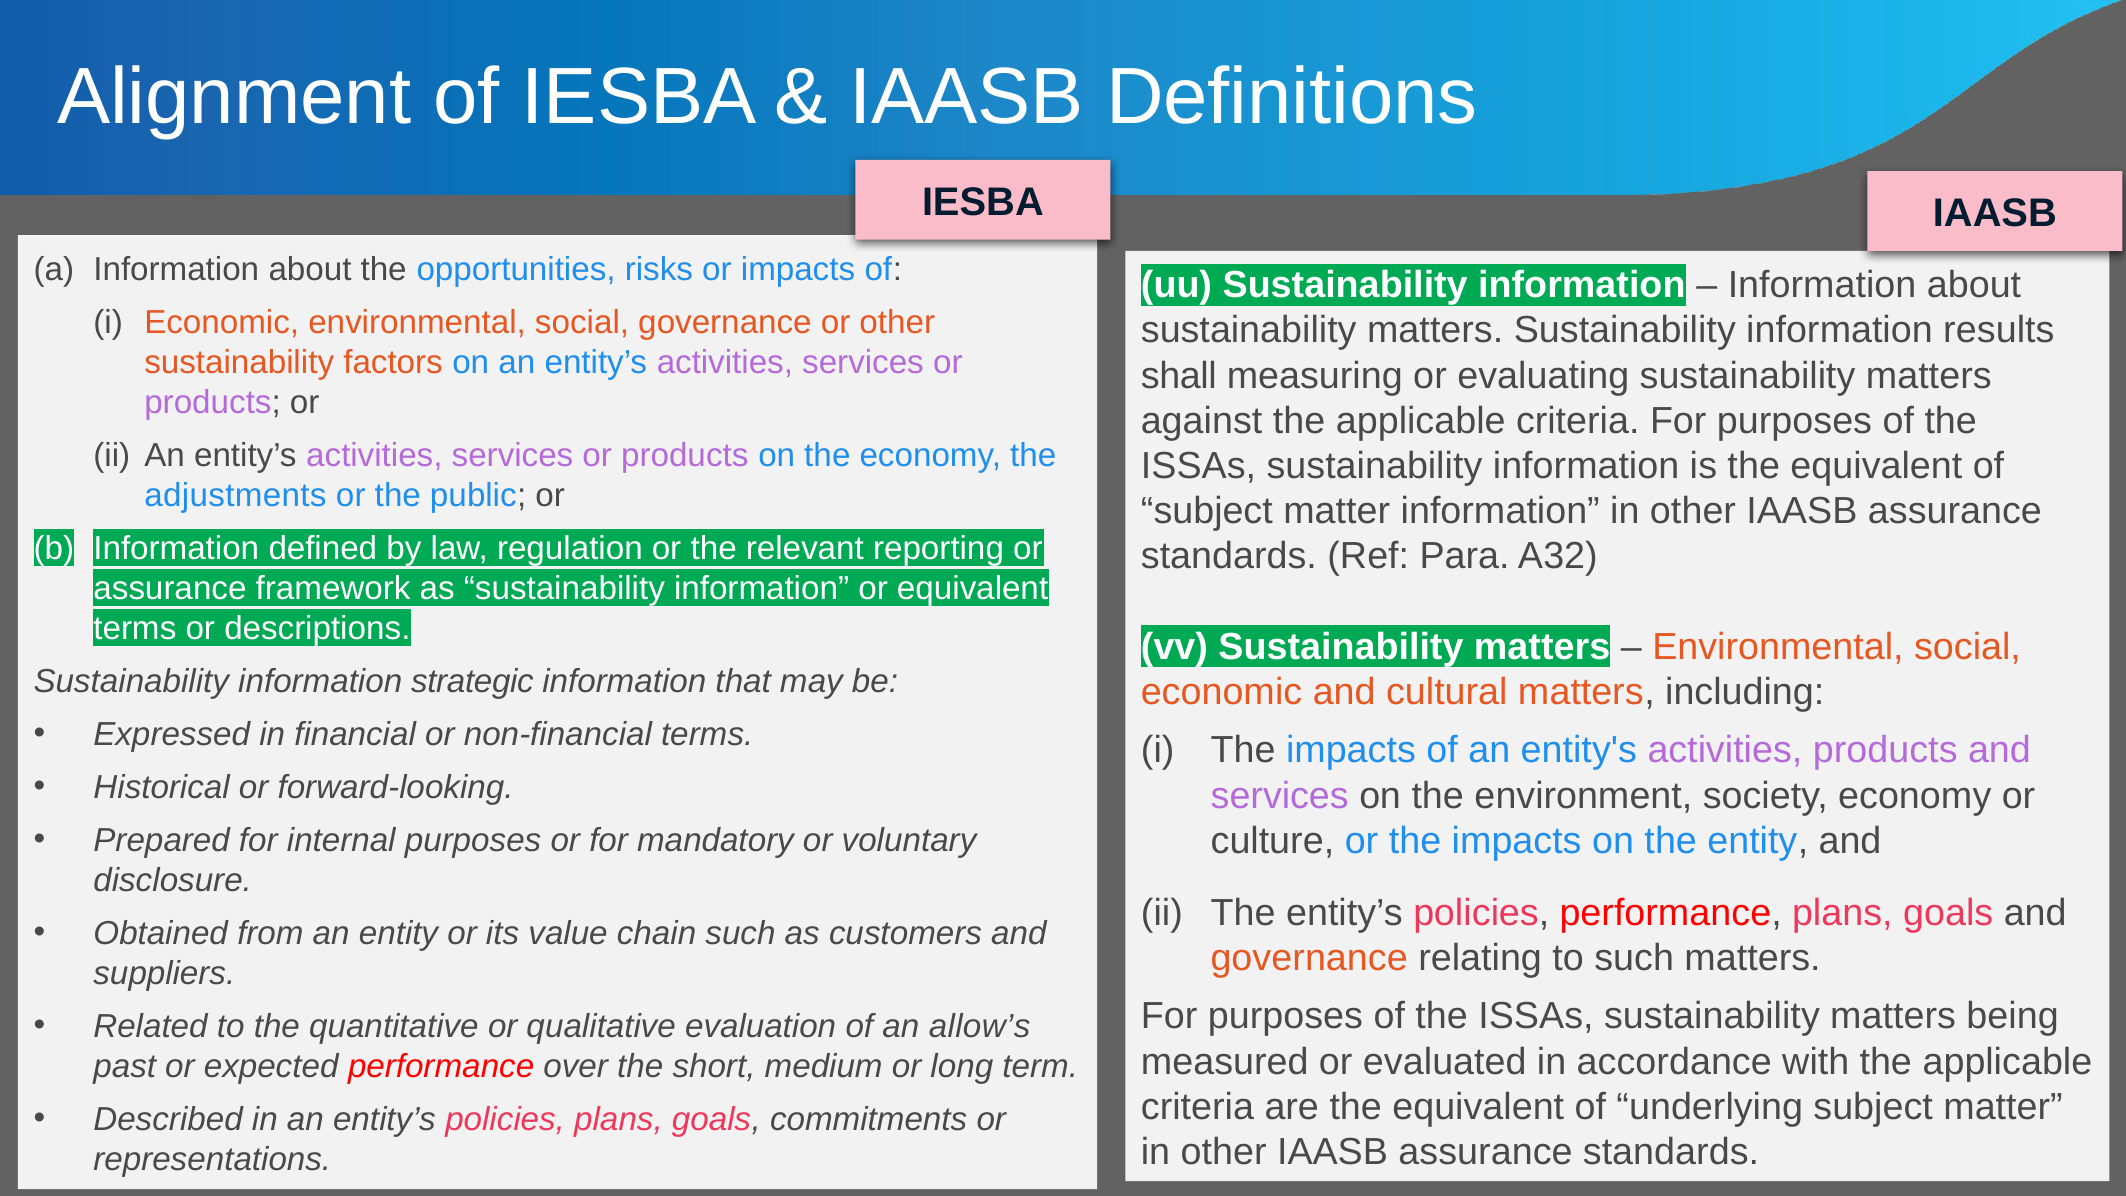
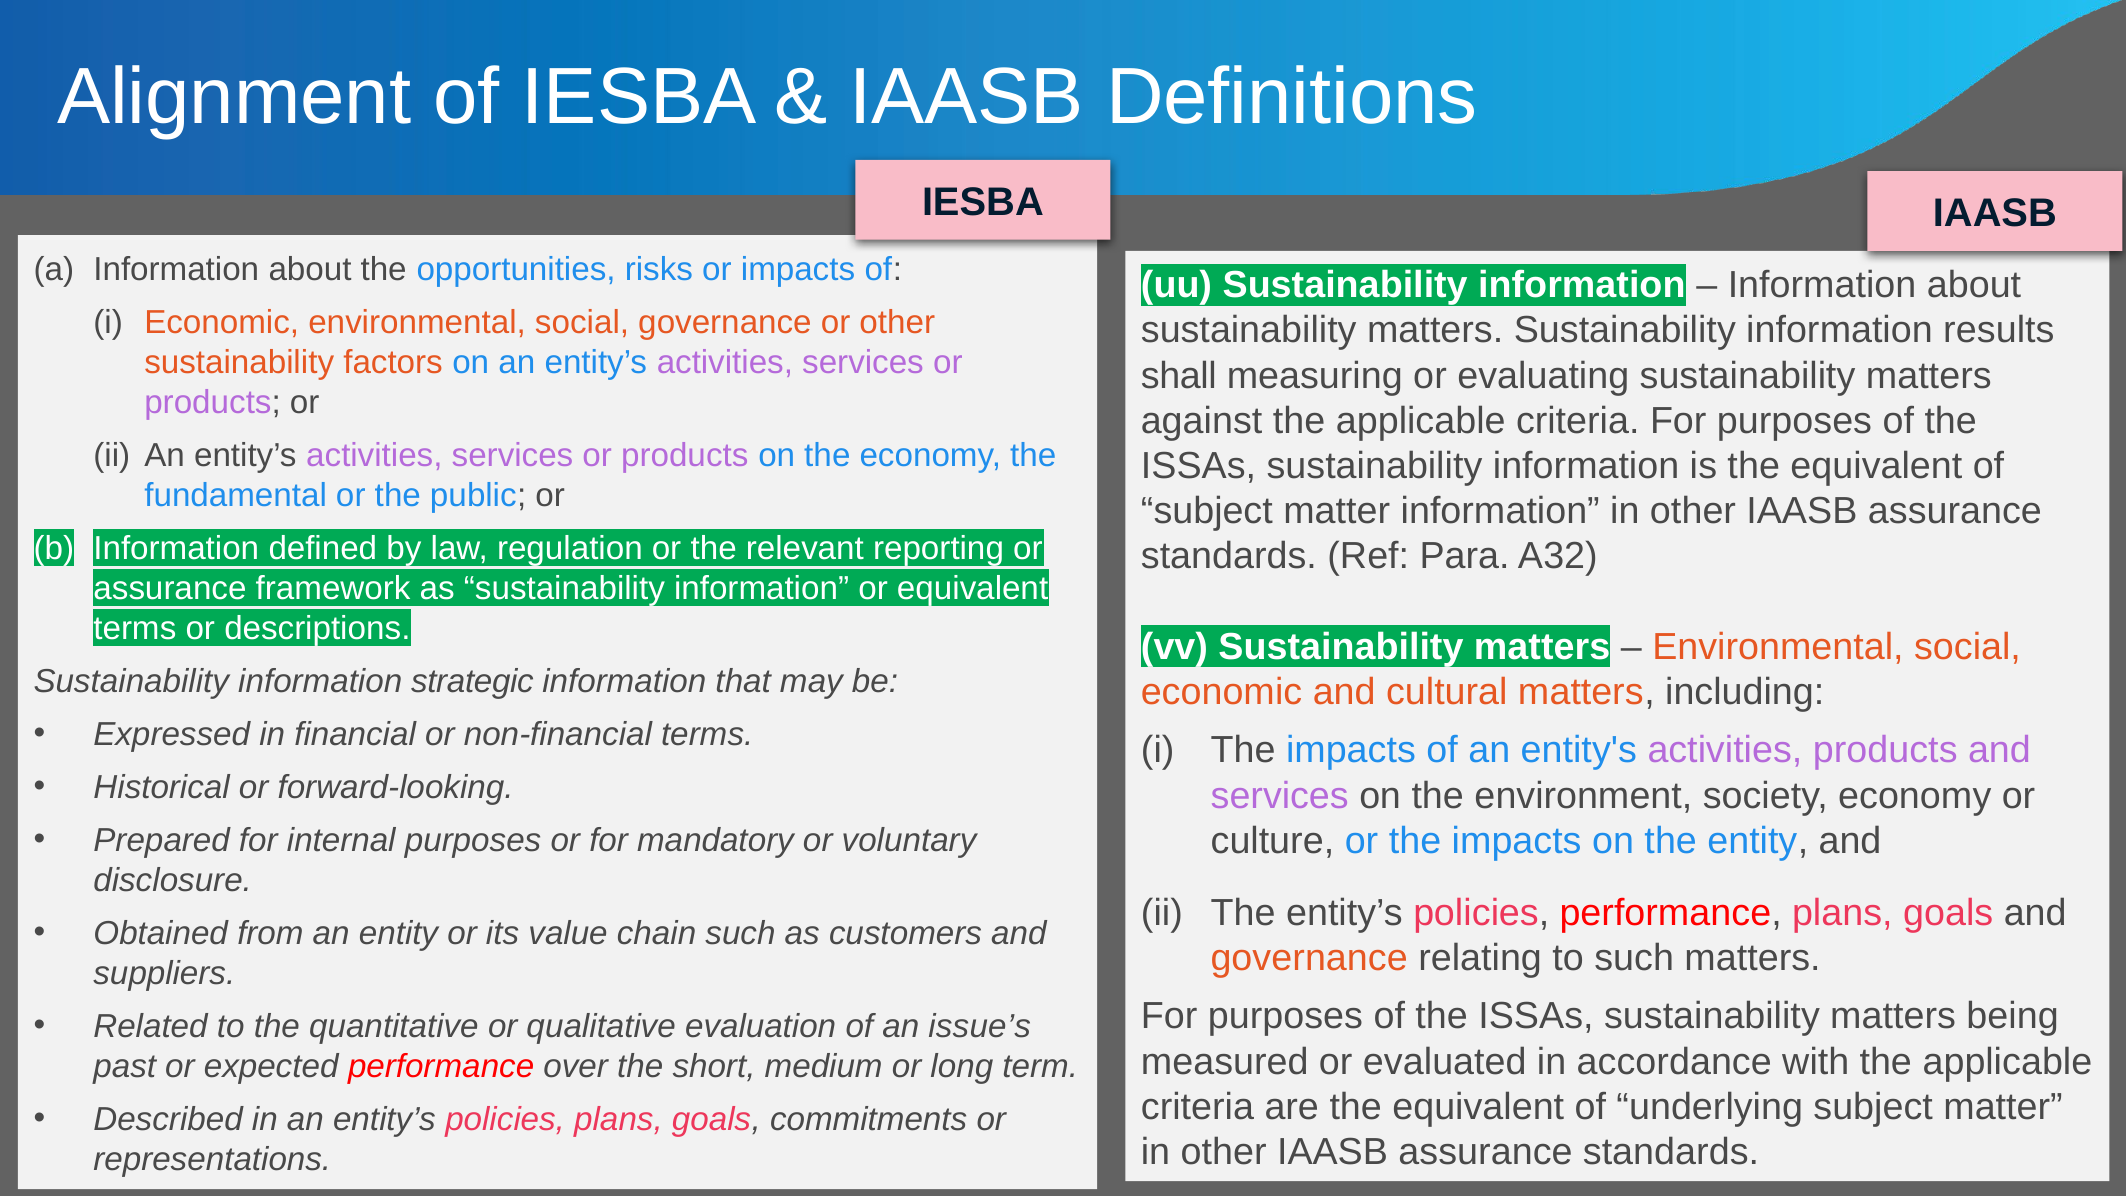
adjustments: adjustments -> fundamental
allow’s: allow’s -> issue’s
